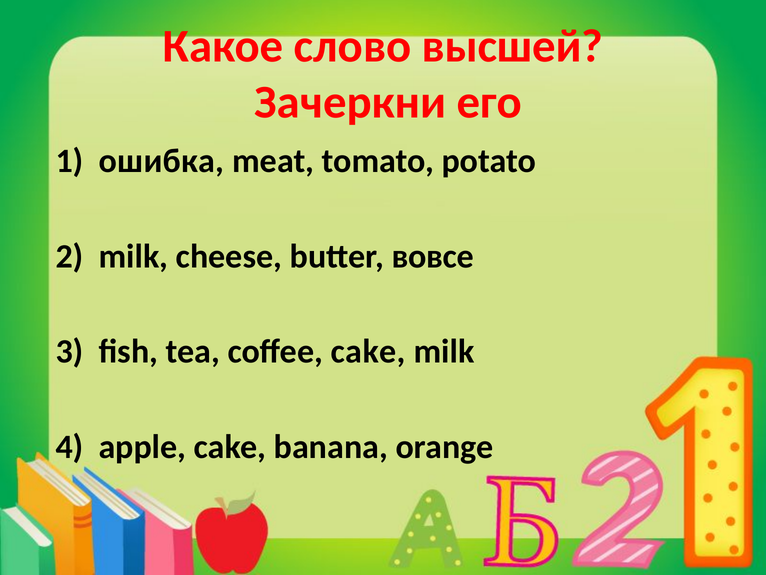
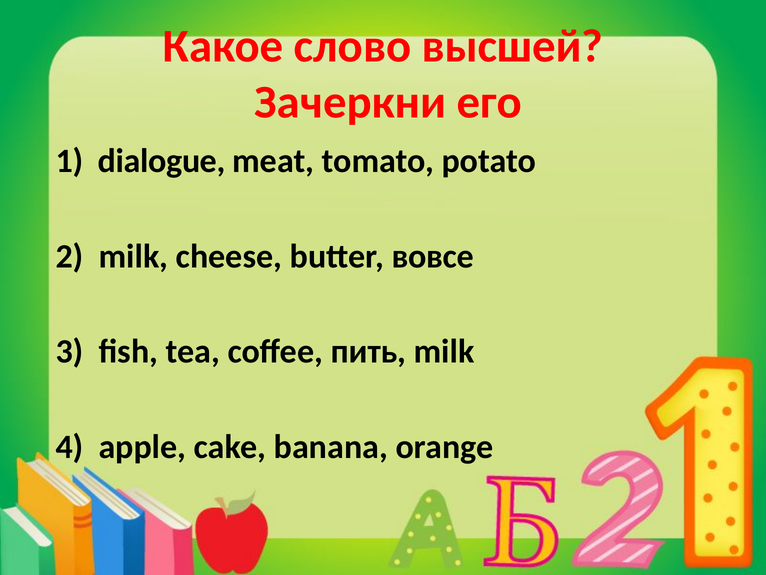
ошибка: ошибка -> dialogue
coffee cake: cake -> пить
